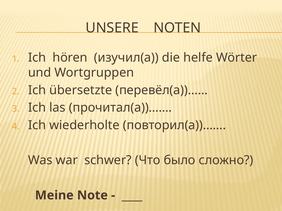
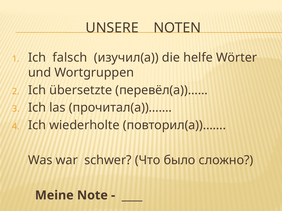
hören: hören -> falsch
